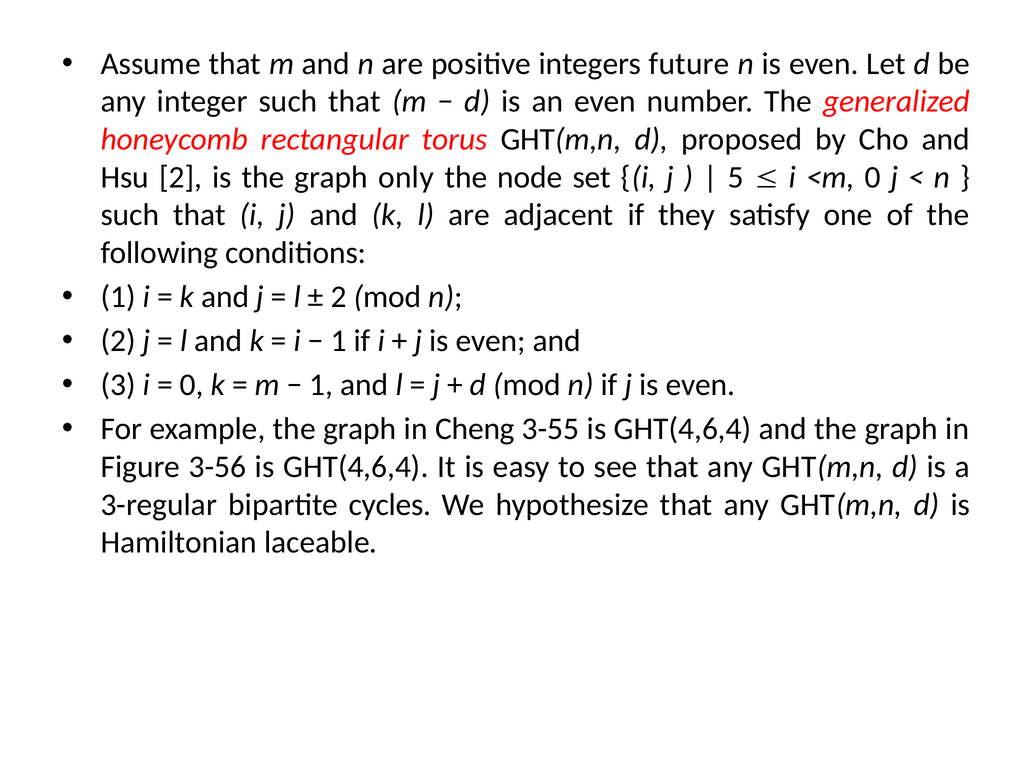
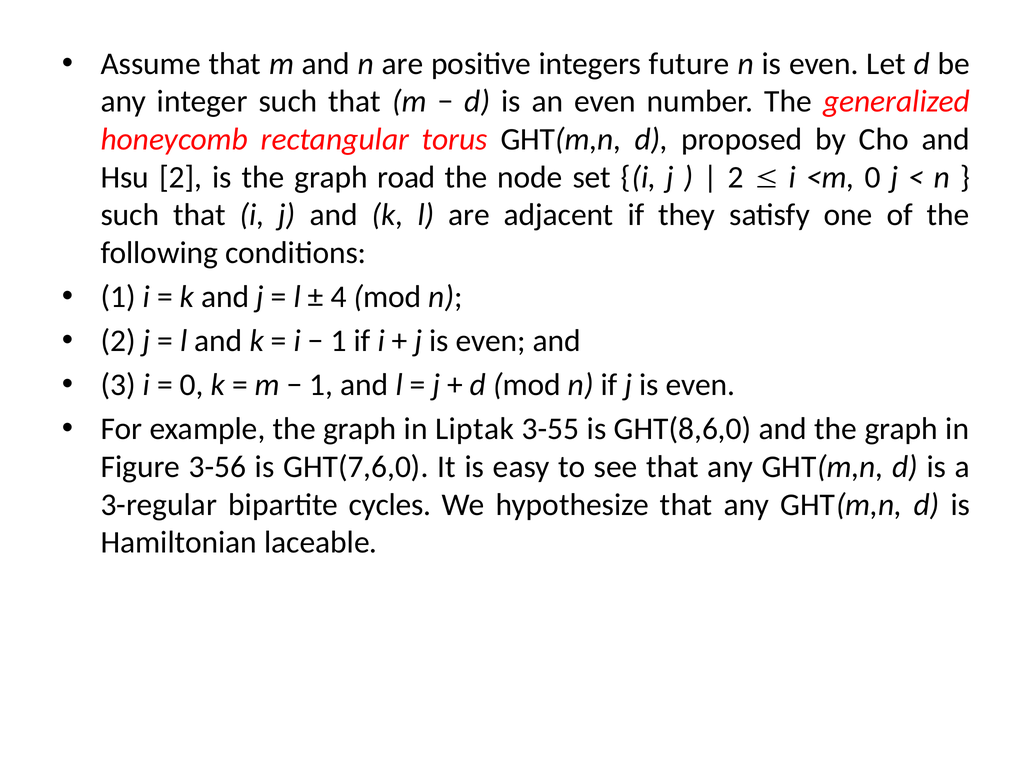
only: only -> road
5 at (736, 177): 5 -> 2
2 at (339, 297): 2 -> 4
Cheng: Cheng -> Liptak
3-55 is GHT(4,6,4: GHT(4,6,4 -> GHT(8,6,0
3-56 is GHT(4,6,4: GHT(4,6,4 -> GHT(7,6,0
